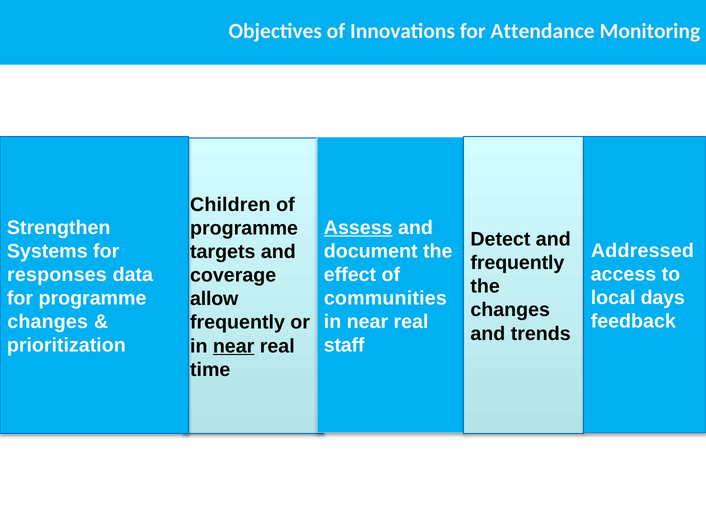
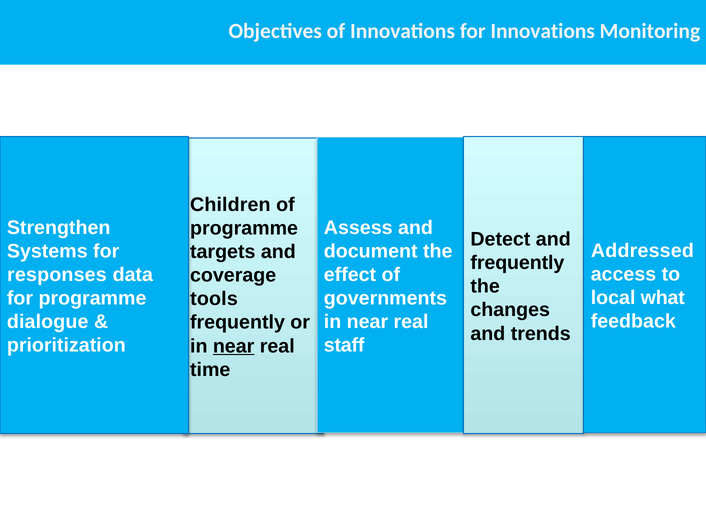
for Attendance: Attendance -> Innovations
Assess underline: present -> none
days: days -> what
communities: communities -> governments
allow: allow -> tools
changes at (48, 322): changes -> dialogue
